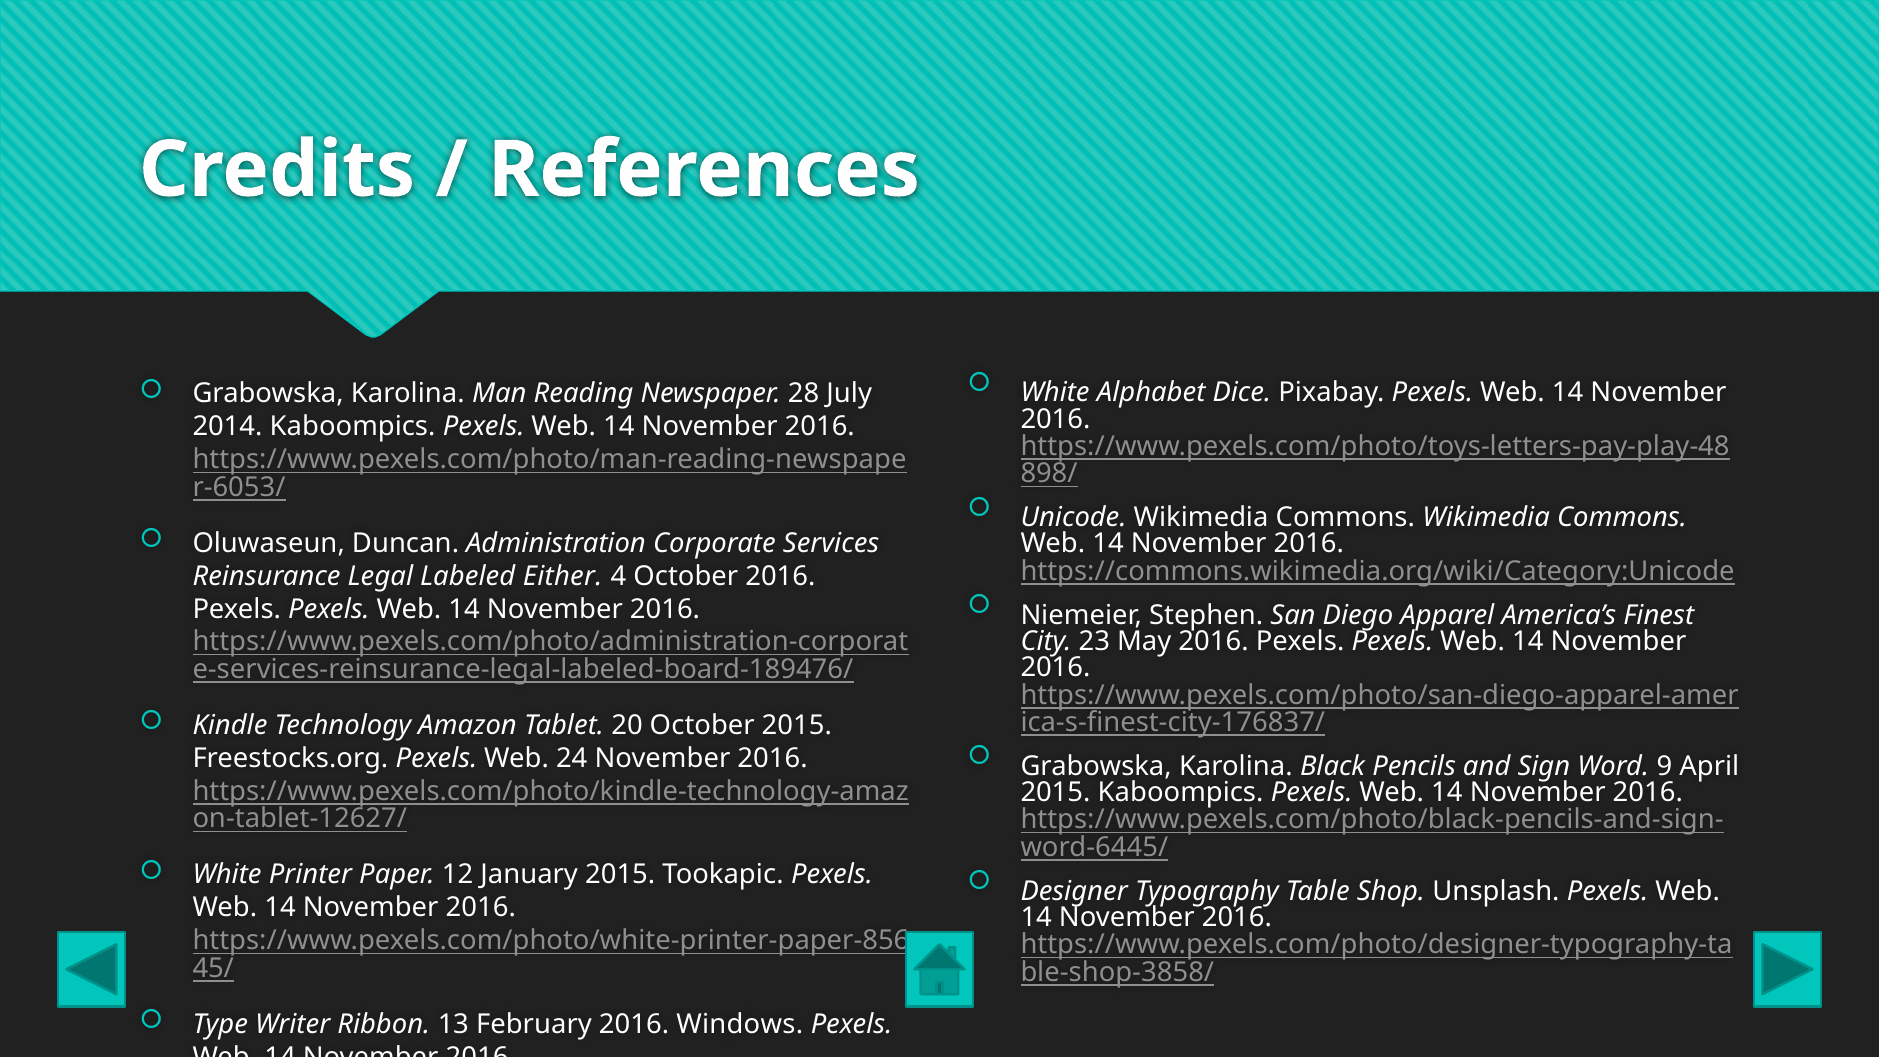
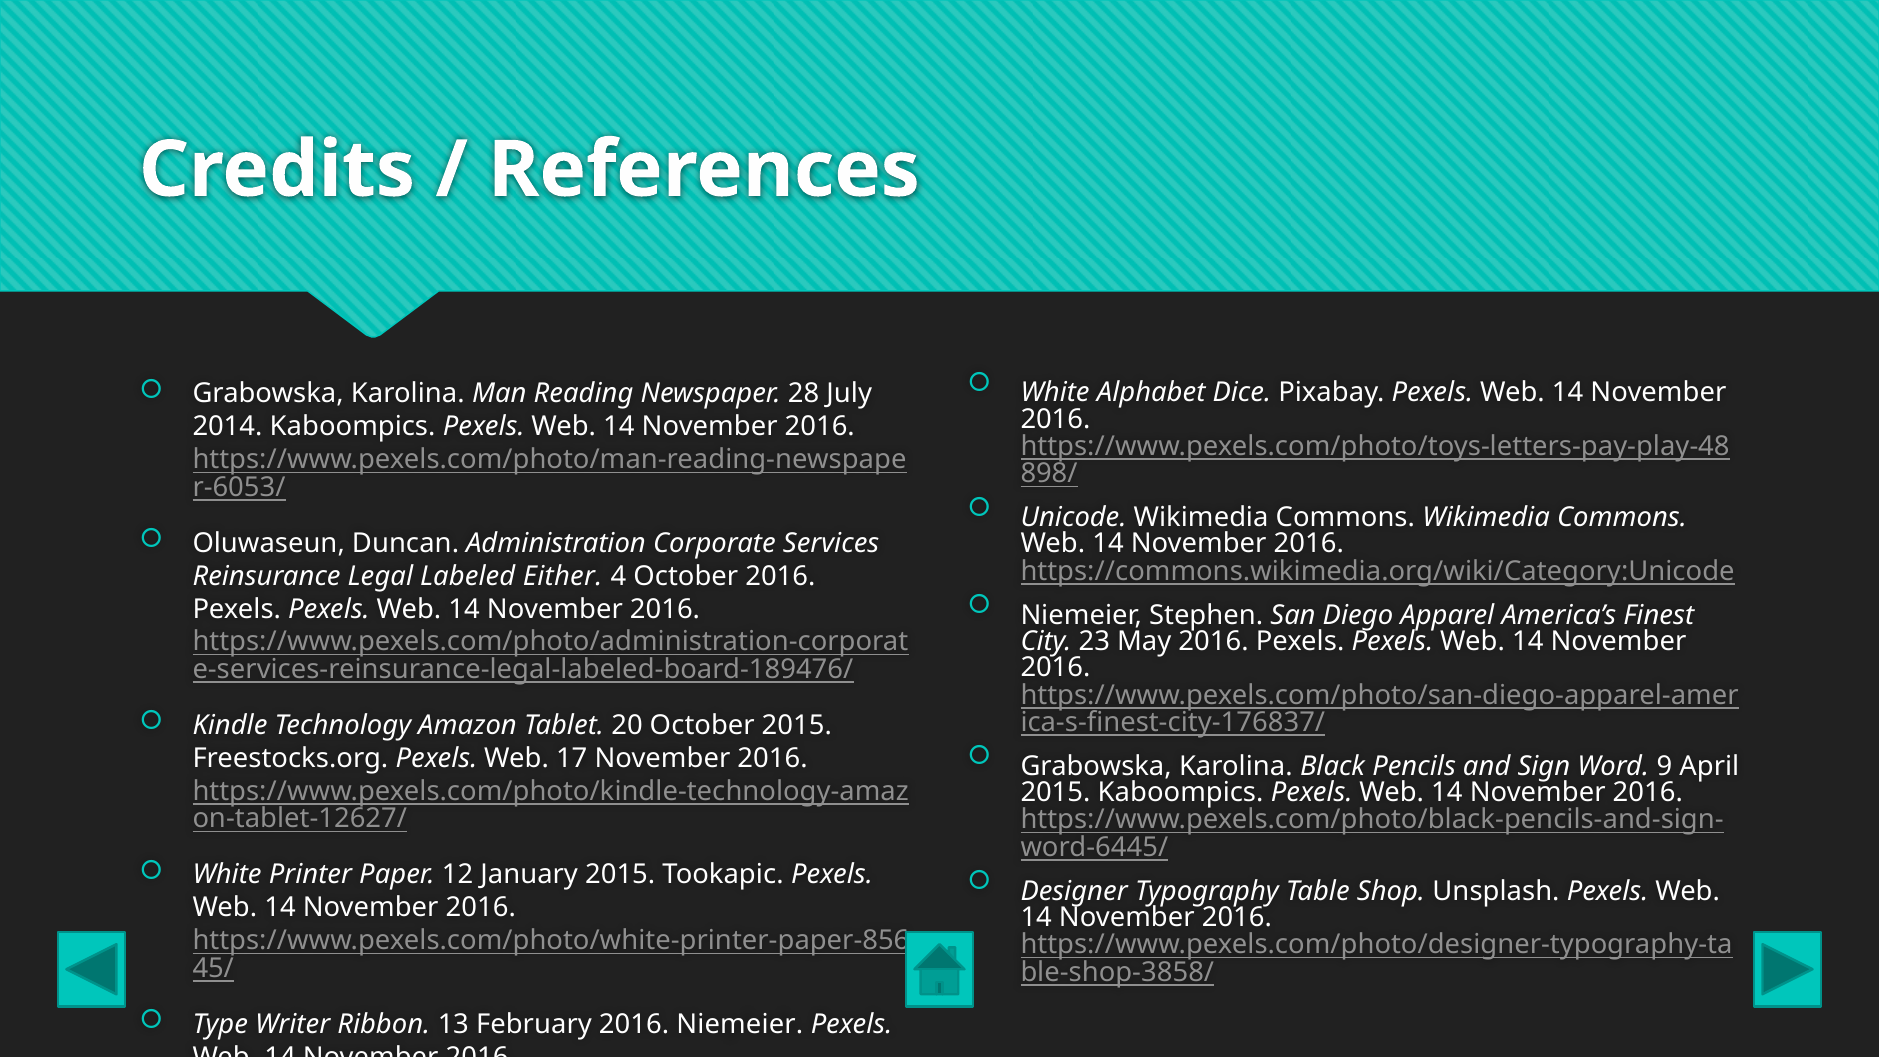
24: 24 -> 17
2016 Windows: Windows -> Niemeier
